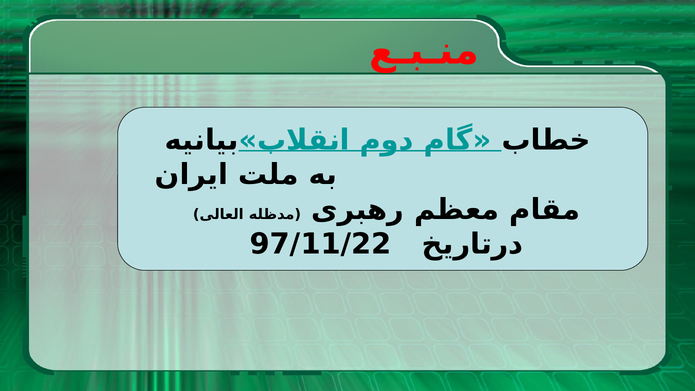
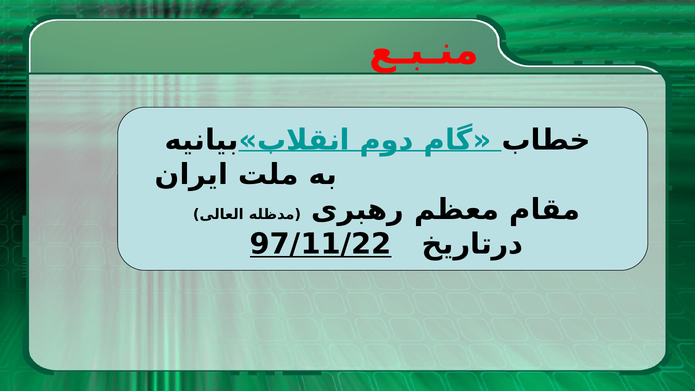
97/11/22 underline: none -> present
